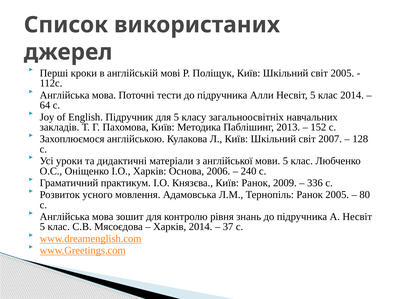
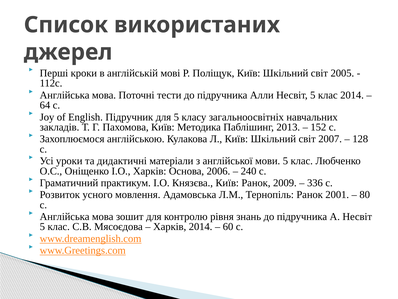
Ранок 2005: 2005 -> 2001
37: 37 -> 60
